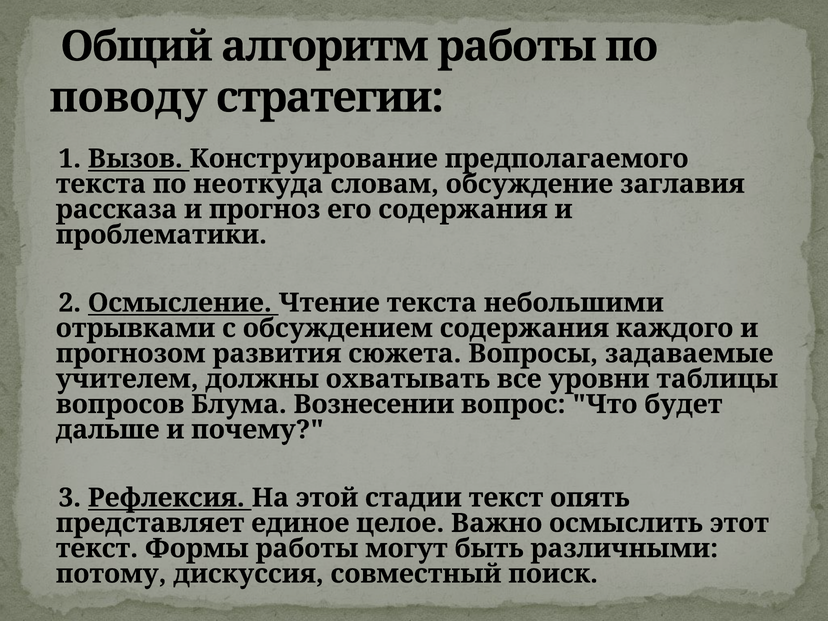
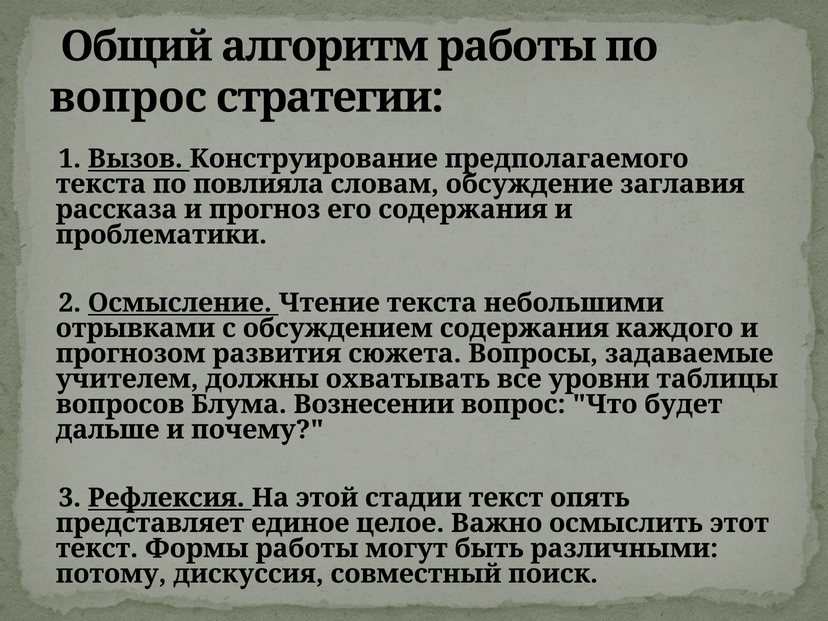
поводу at (128, 98): поводу -> вопрос
неоткуда: неоткуда -> повлияла
